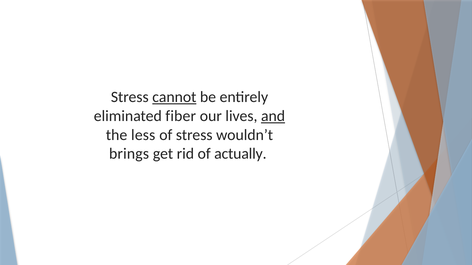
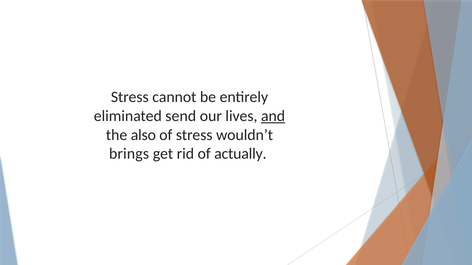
cannot underline: present -> none
fiber: fiber -> send
less: less -> also
